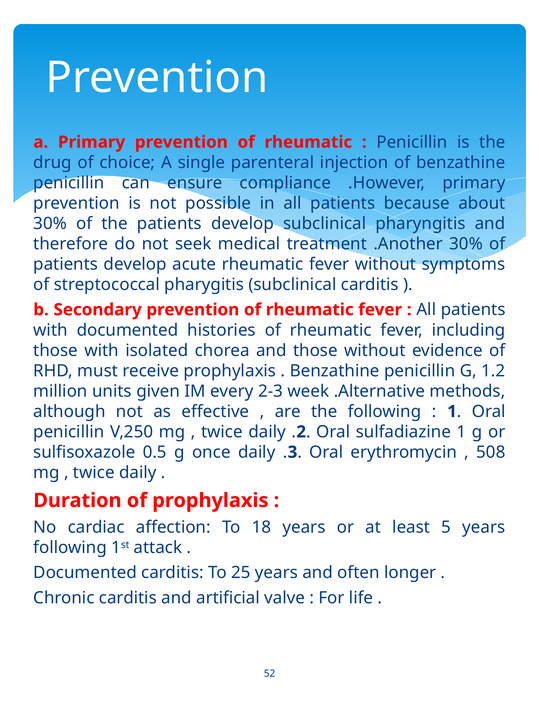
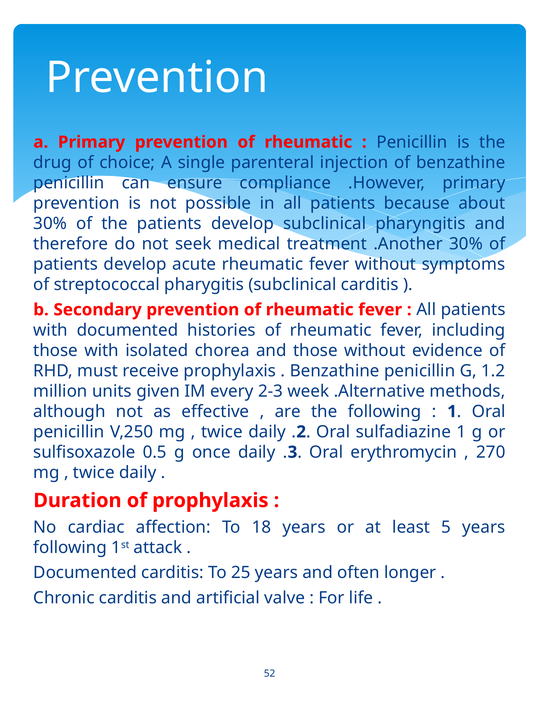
508: 508 -> 270
